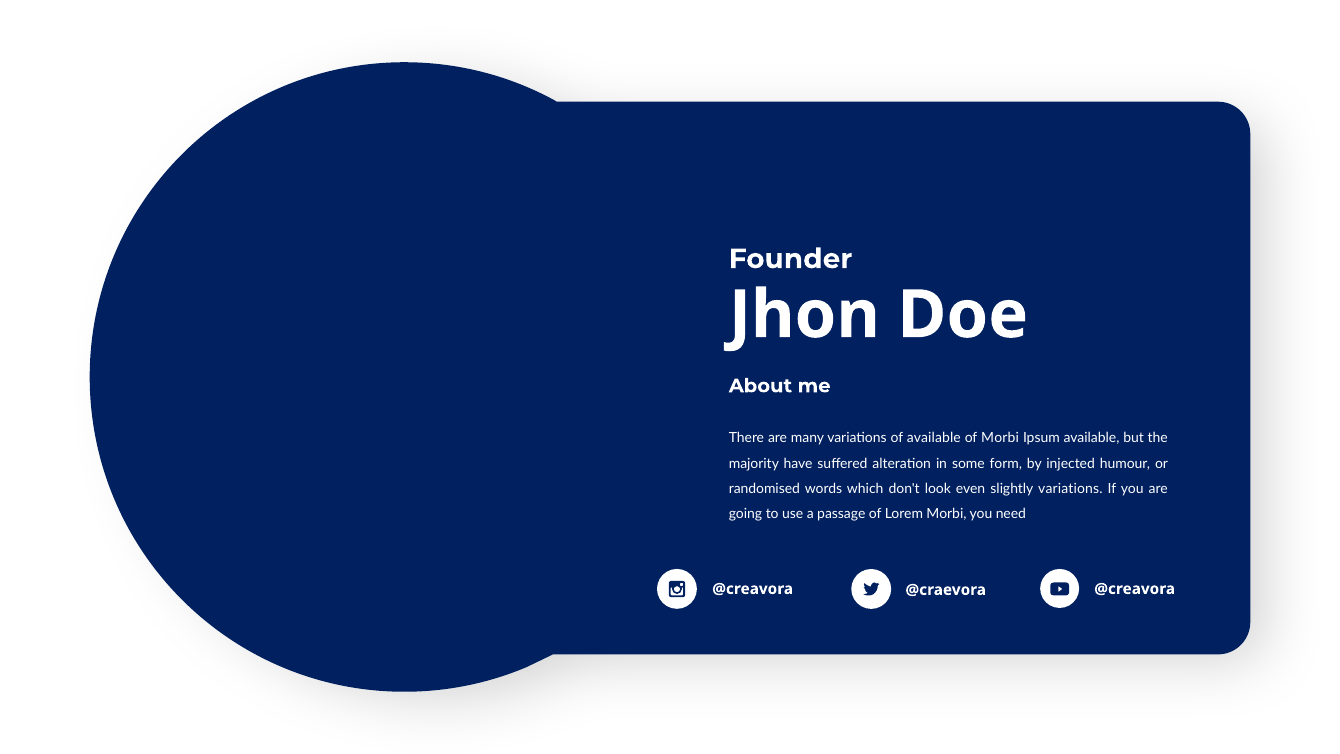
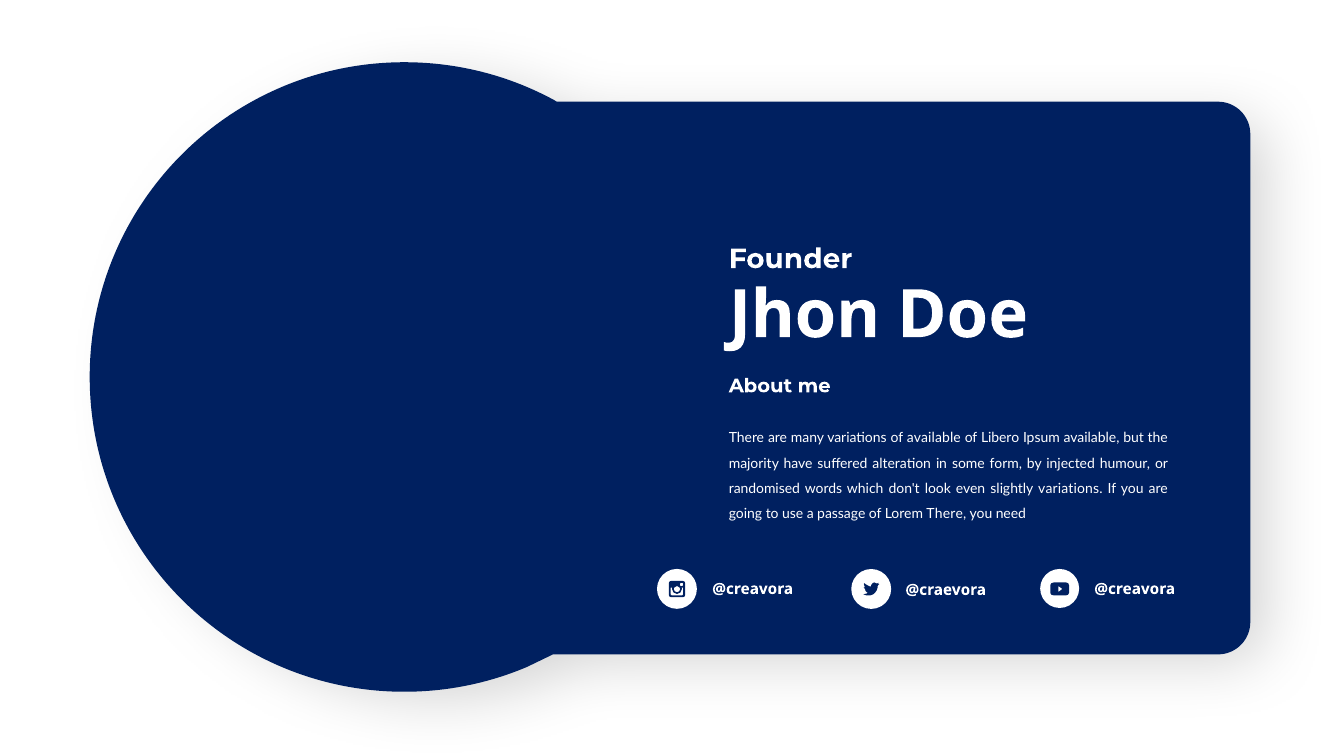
of Morbi: Morbi -> Libero
Lorem Morbi: Morbi -> There
